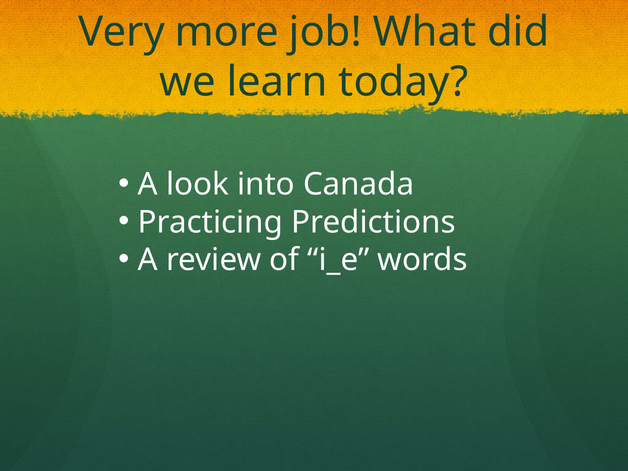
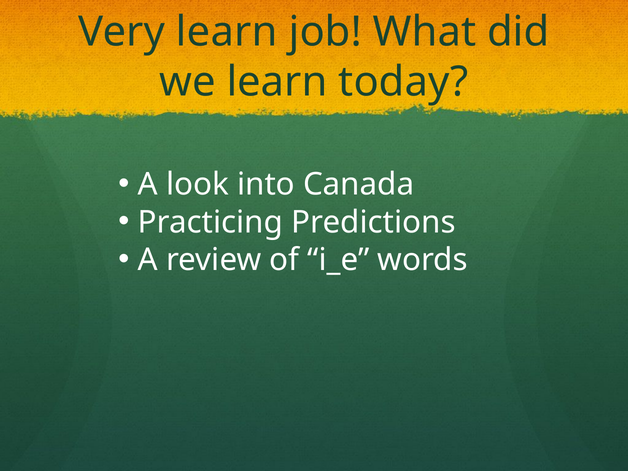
Very more: more -> learn
